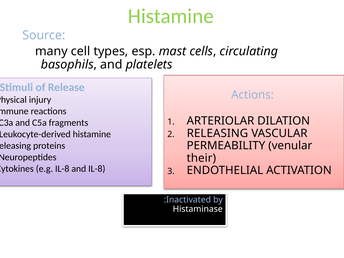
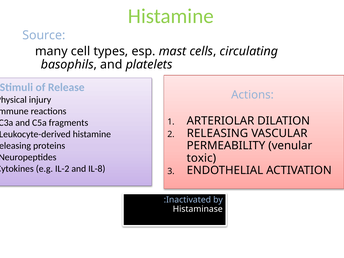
their: their -> toxic
e.g IL-8: IL-8 -> IL-2
